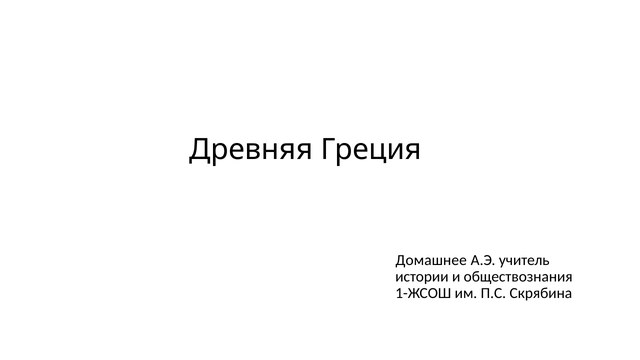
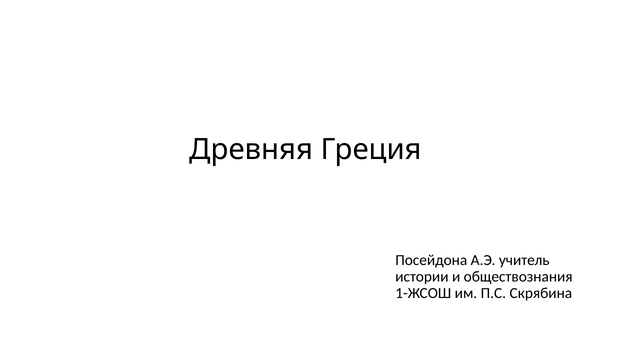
Домашнее: Домашнее -> Посейдона
